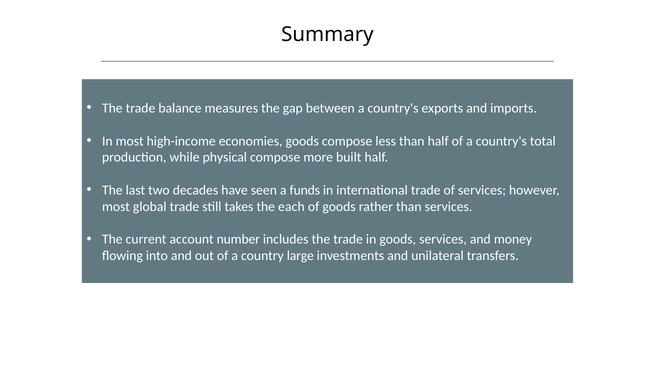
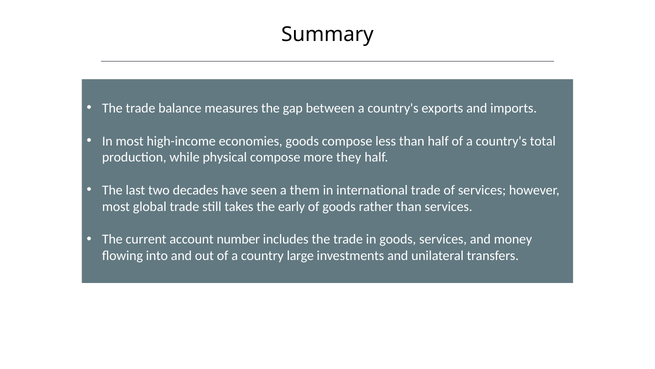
built: built -> they
funds: funds -> them
each: each -> early
